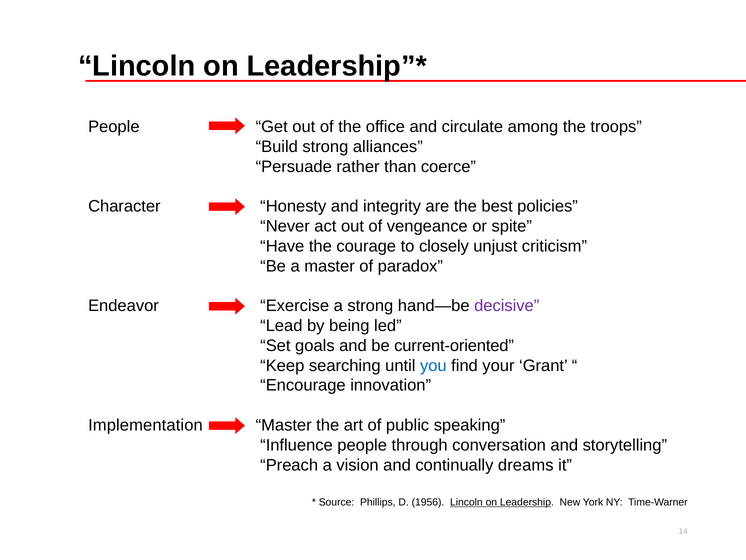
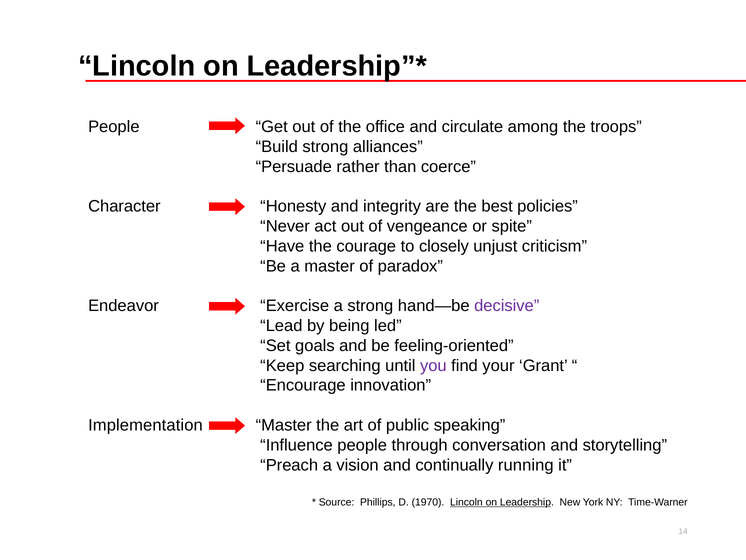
current-oriented: current-oriented -> feeling-oriented
you colour: blue -> purple
dreams: dreams -> running
1956: 1956 -> 1970
